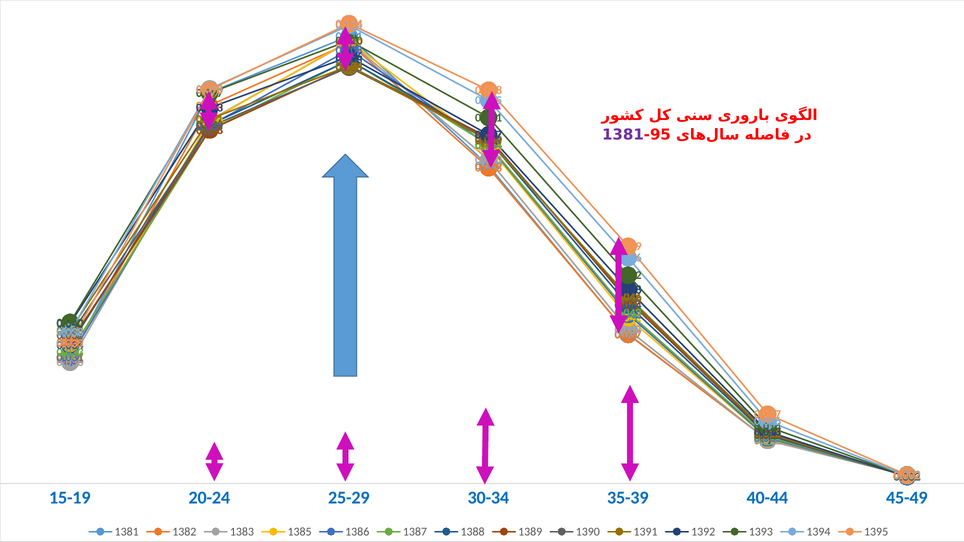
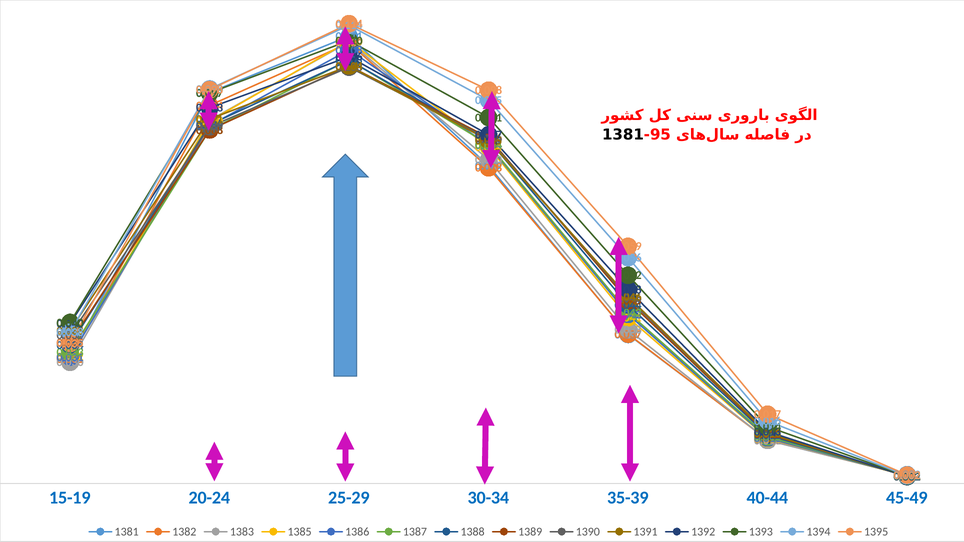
1381 at (623, 135) colour: purple -> black
